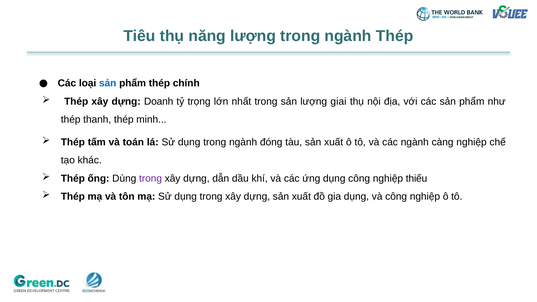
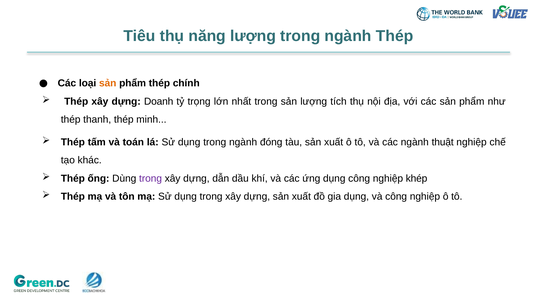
sản at (108, 83) colour: blue -> orange
giai: giai -> tích
càng: càng -> thuật
thiếu: thiếu -> khép
